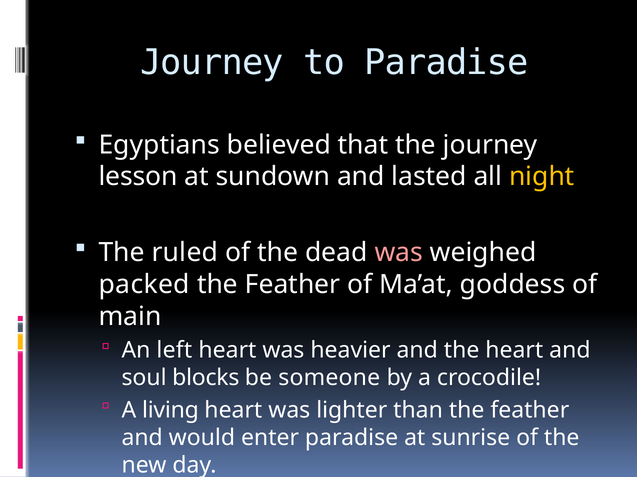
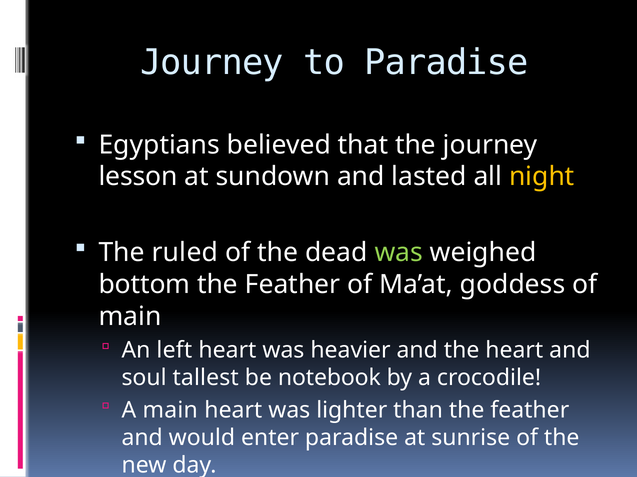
was at (399, 253) colour: pink -> light green
packed: packed -> bottom
blocks: blocks -> tallest
someone: someone -> notebook
A living: living -> main
